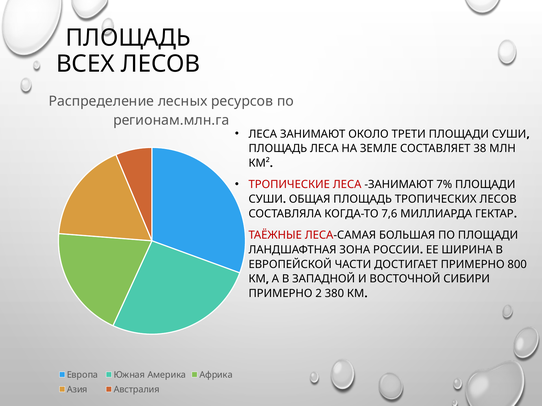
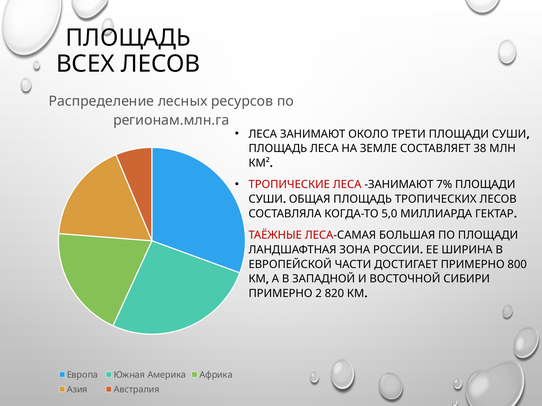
7,6: 7,6 -> 5,0
380: 380 -> 820
